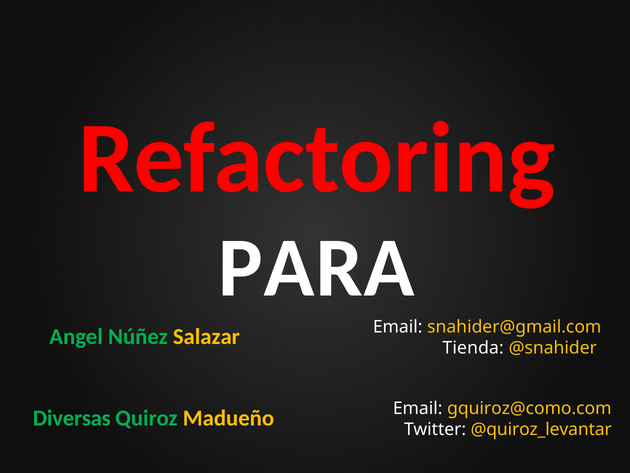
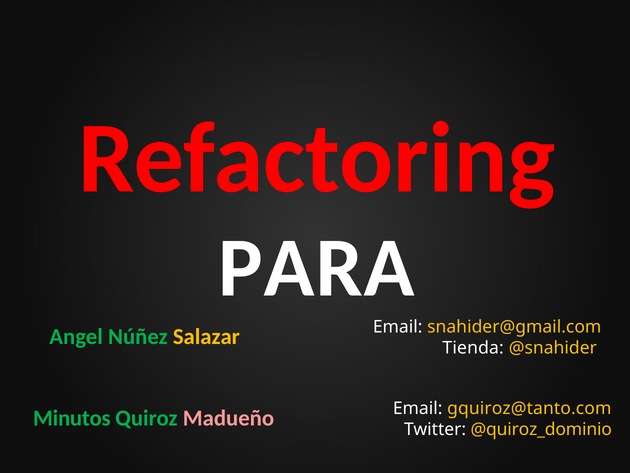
Diversas: Diversas -> Minutos
Madueño colour: yellow -> pink
gquiroz@como.com: gquiroz@como.com -> gquiroz@tanto.com
@quiroz_levantar: @quiroz_levantar -> @quiroz_dominio
